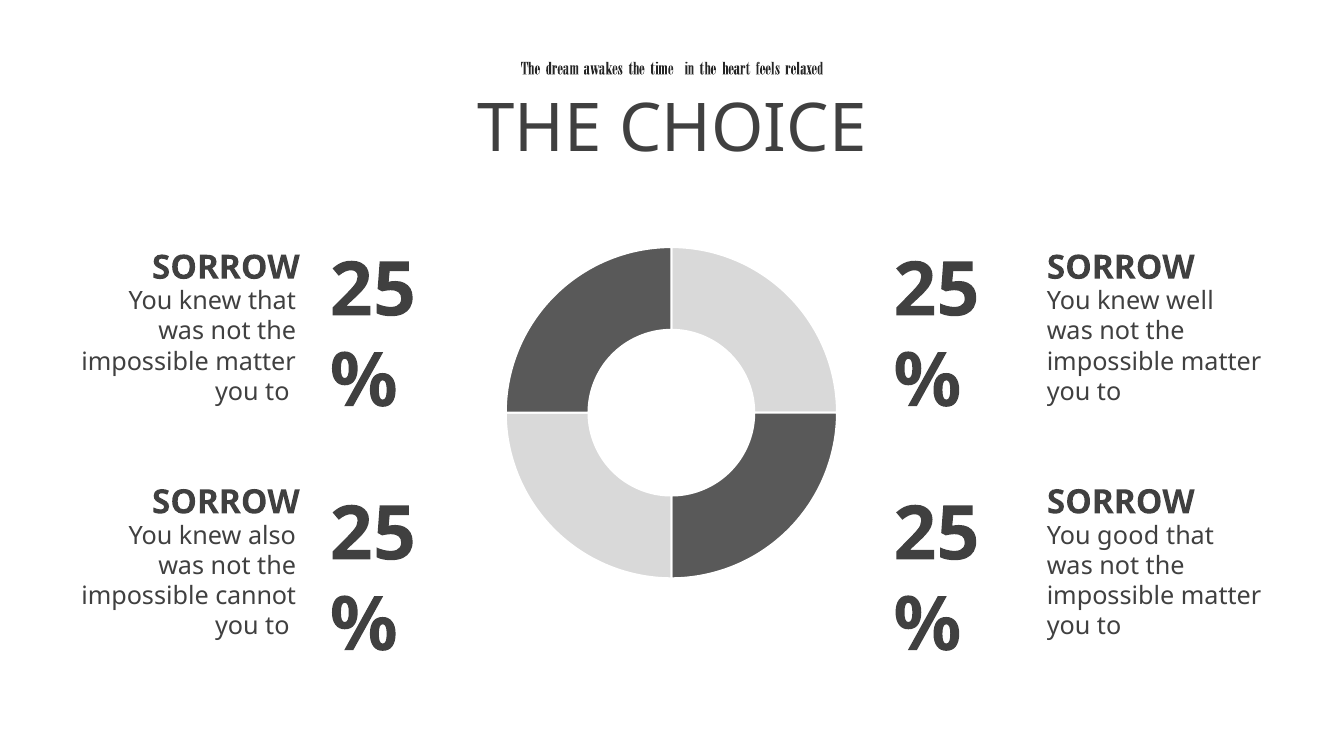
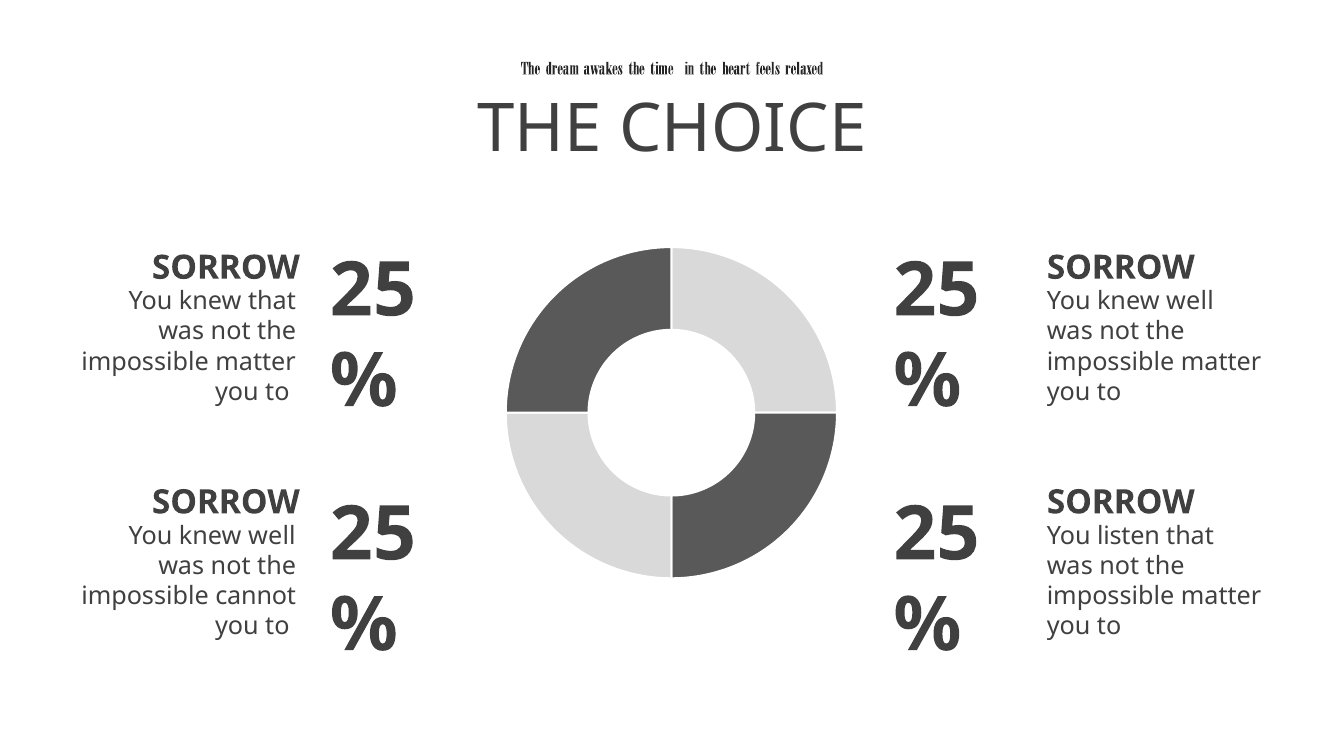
also at (272, 536): also -> well
good: good -> listen
